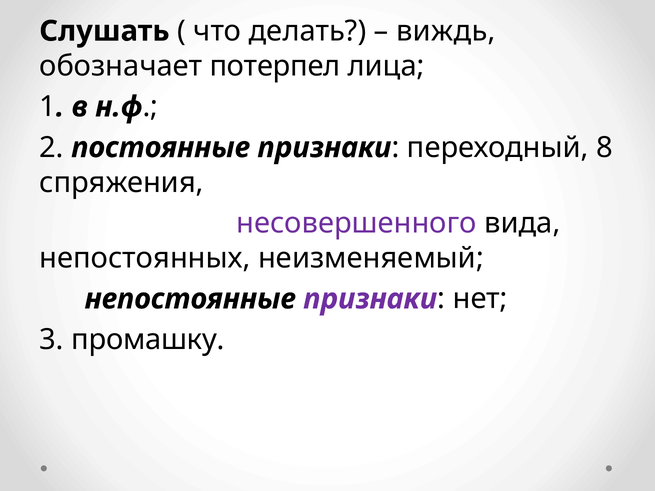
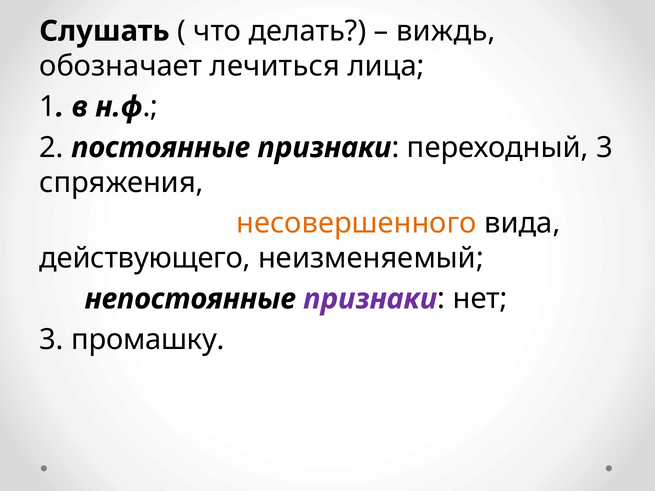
потерпел: потерпел -> лечиться
переходный 8: 8 -> 3
несовершенного colour: purple -> orange
непостоянных: непостоянных -> действующего
